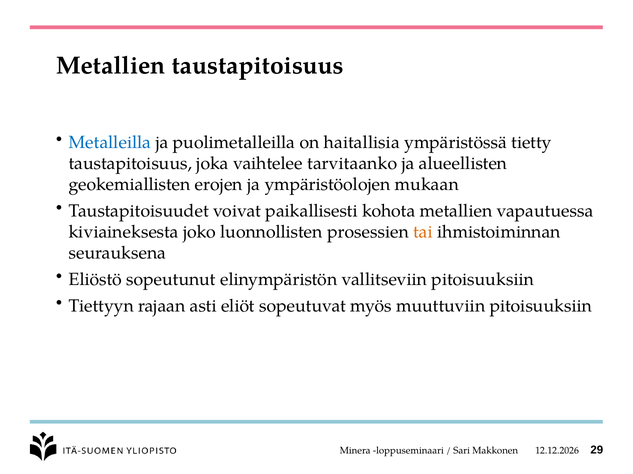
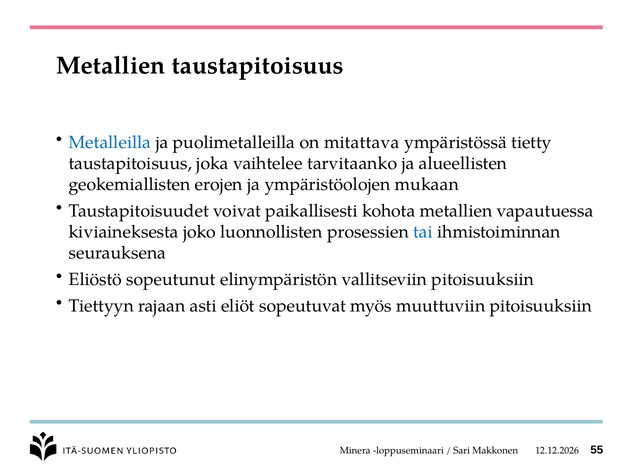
haitallisia: haitallisia -> mitattava
tai colour: orange -> blue
29: 29 -> 55
